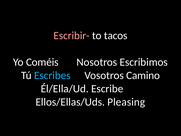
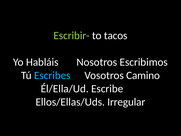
Escribir- colour: pink -> light green
Coméis: Coméis -> Habláis
Pleasing: Pleasing -> Irregular
